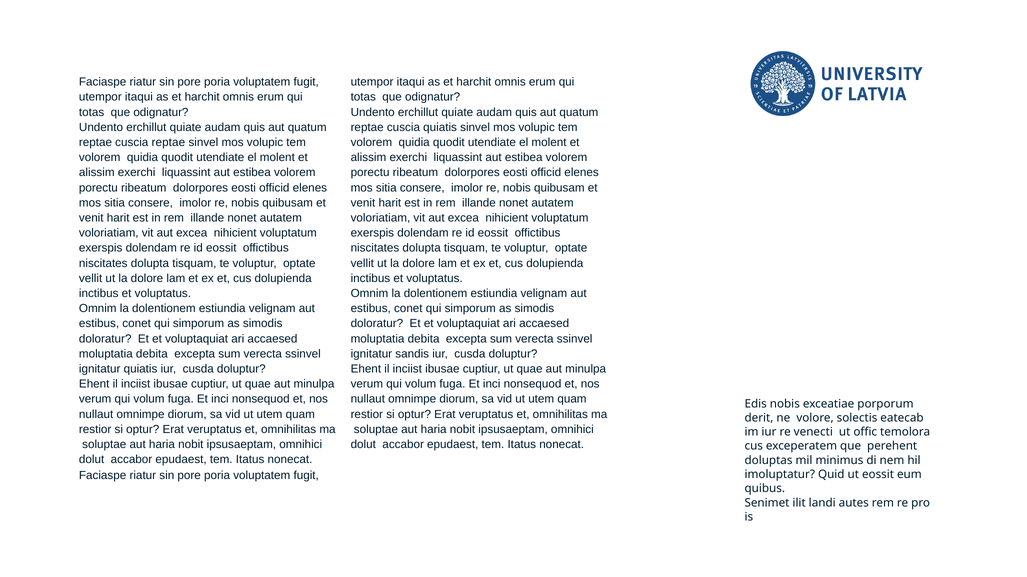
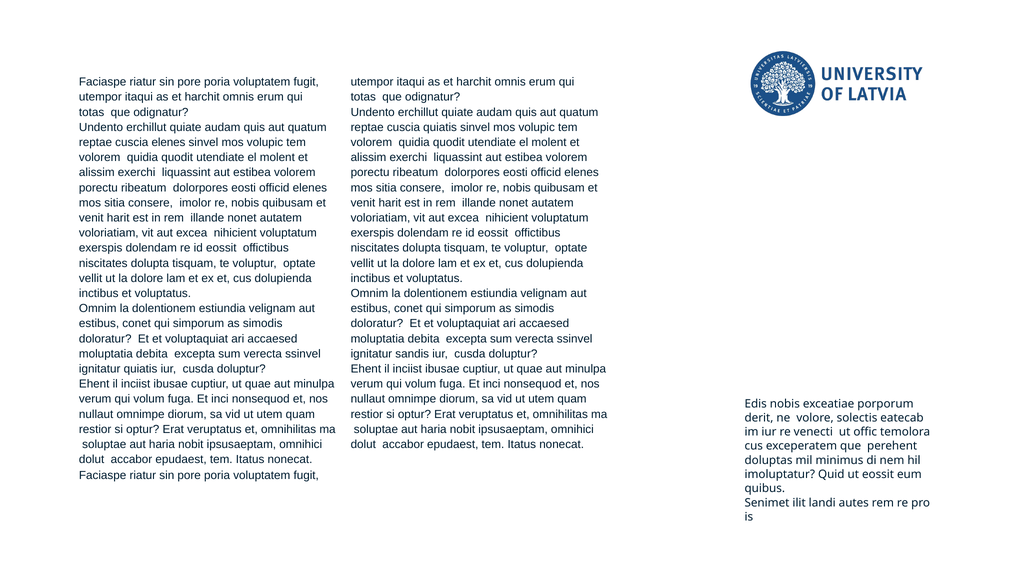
cuscia reptae: reptae -> elenes
